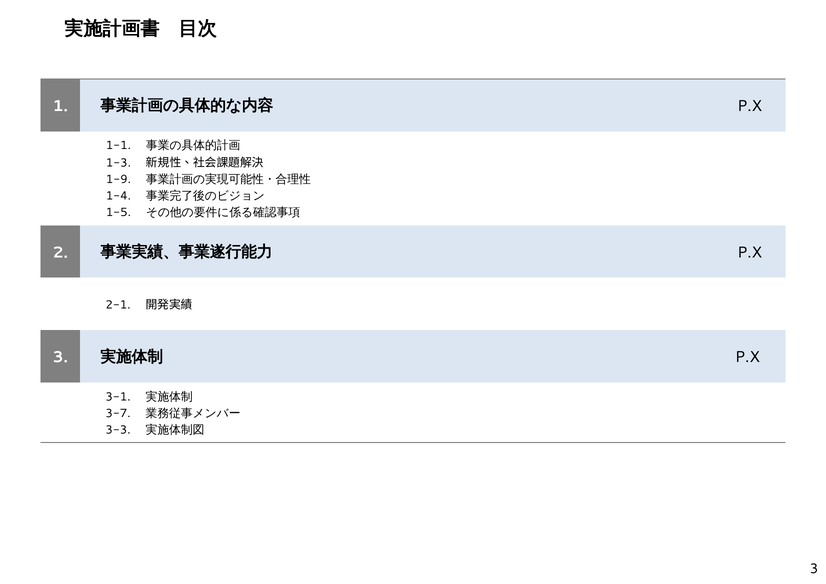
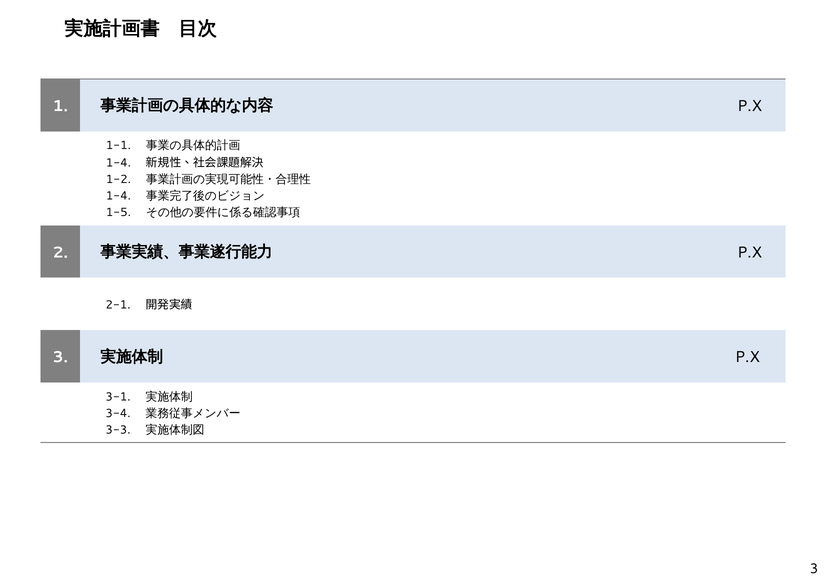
1-3 at (118, 163): 1-3 -> 1-4
1-9: 1-9 -> 1-2
3-7: 3-7 -> 3-4
